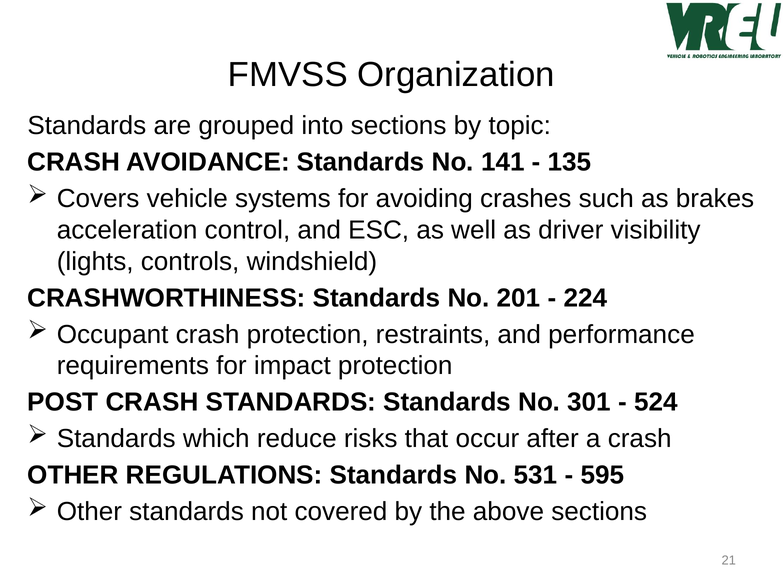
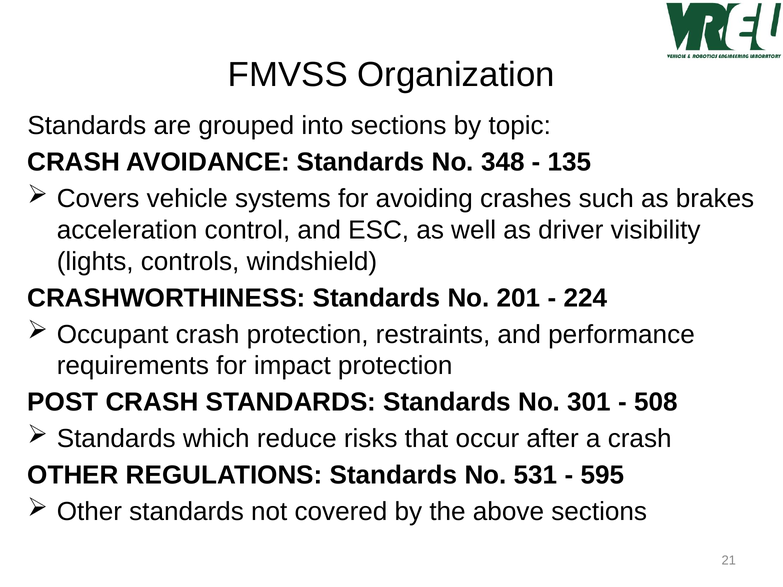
141: 141 -> 348
524: 524 -> 508
